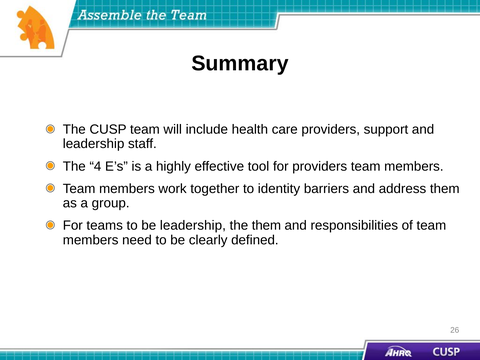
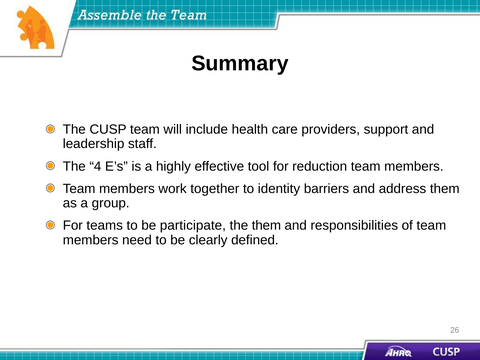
for providers: providers -> reduction
be leadership: leadership -> participate
